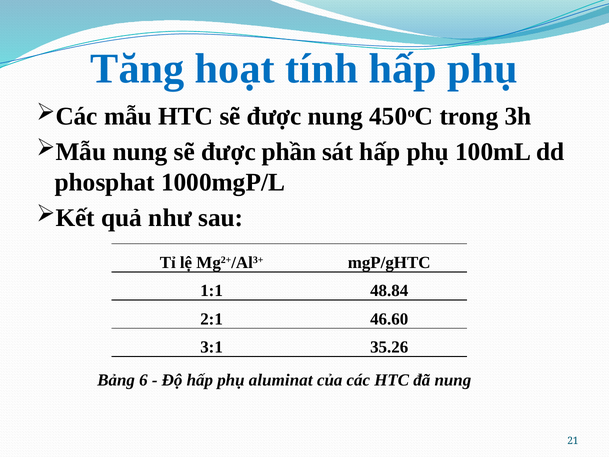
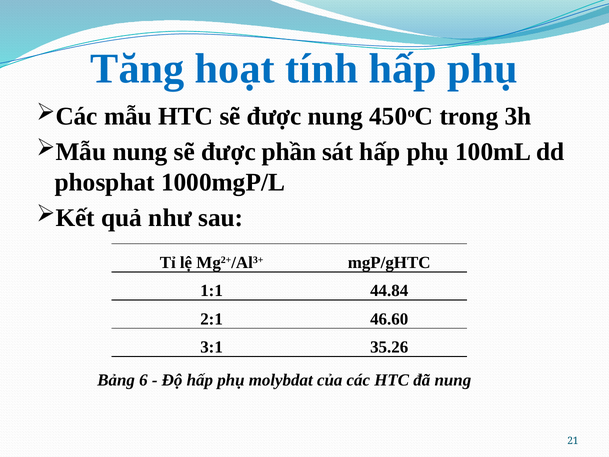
48.84: 48.84 -> 44.84
aluminat: aluminat -> molybdat
